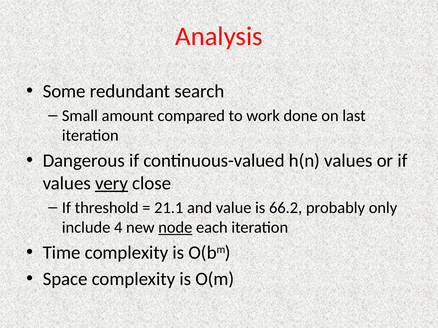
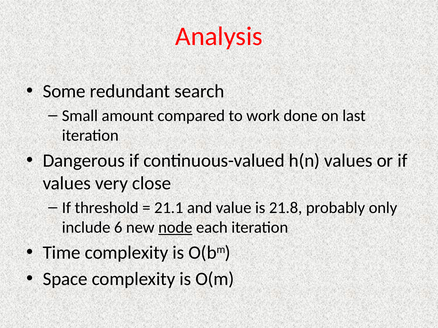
very underline: present -> none
66.2: 66.2 -> 21.8
4: 4 -> 6
